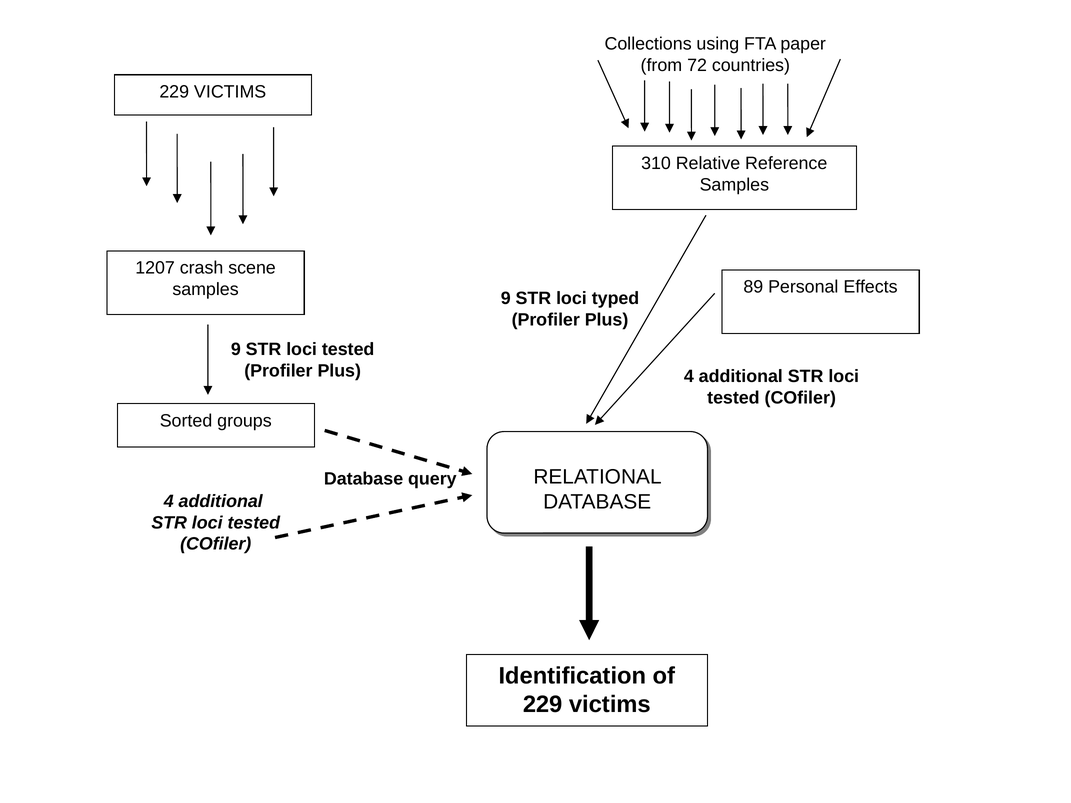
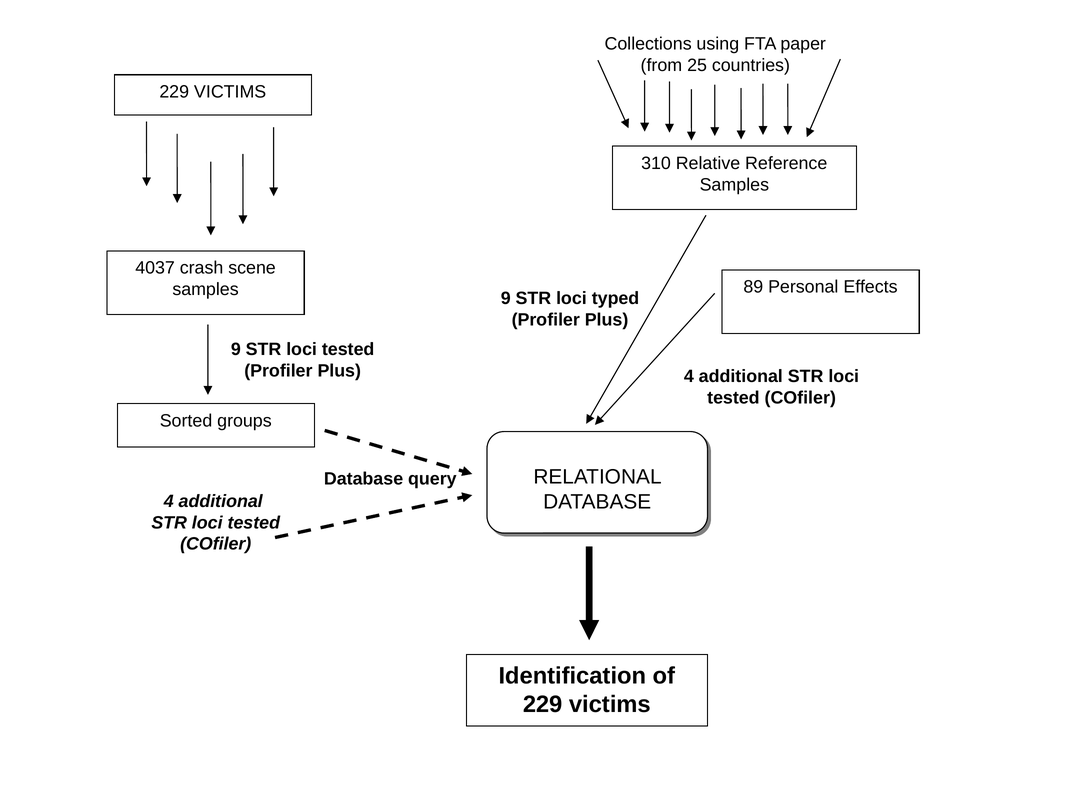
72: 72 -> 25
1207: 1207 -> 4037
